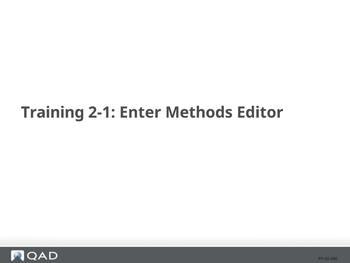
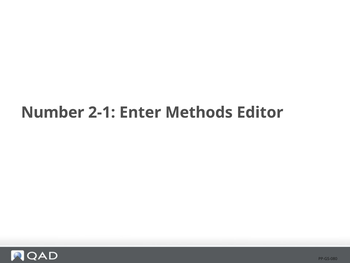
Training: Training -> Number
